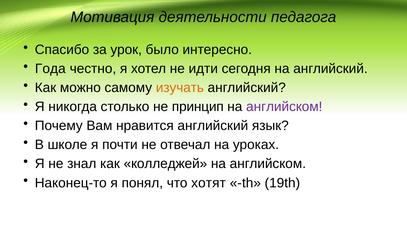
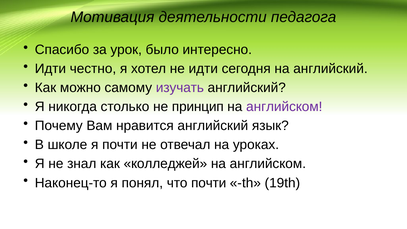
Года at (50, 69): Года -> Идти
изучать colour: orange -> purple
что хотят: хотят -> почти
